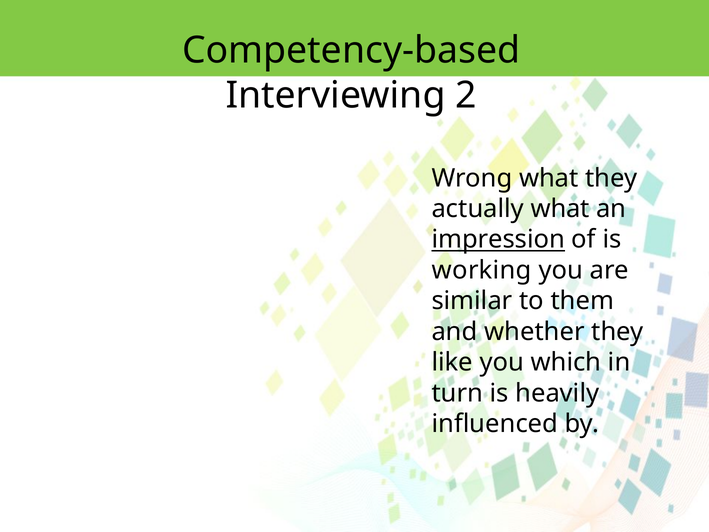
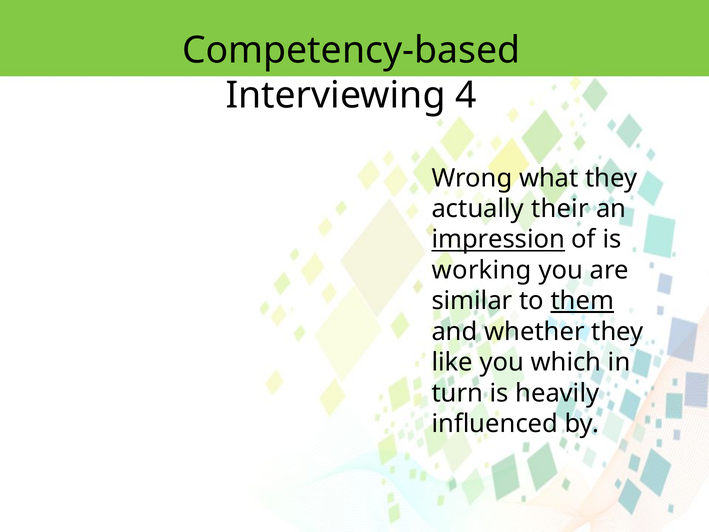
2: 2 -> 4
actually what: what -> their
them underline: none -> present
